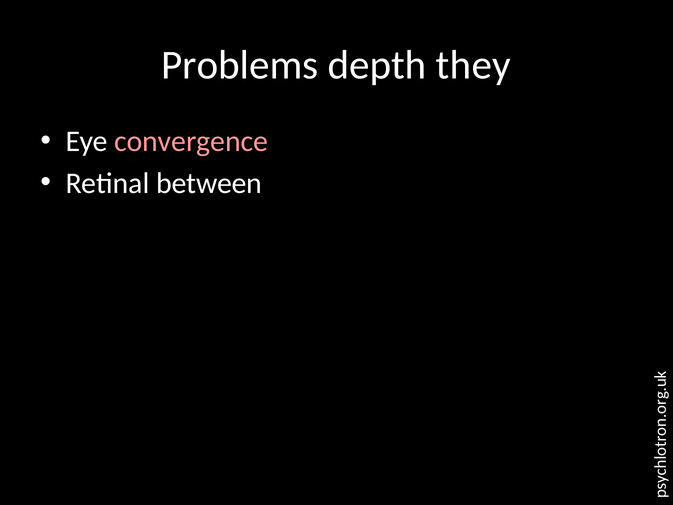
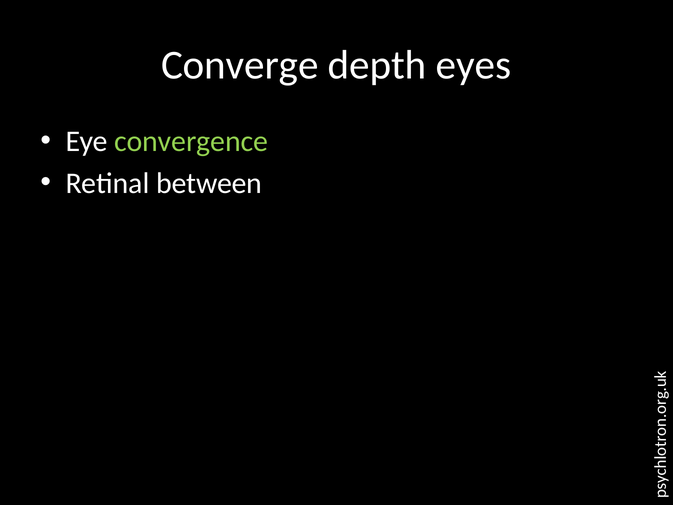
Problems: Problems -> Converge
they: they -> eyes
convergence colour: pink -> light green
